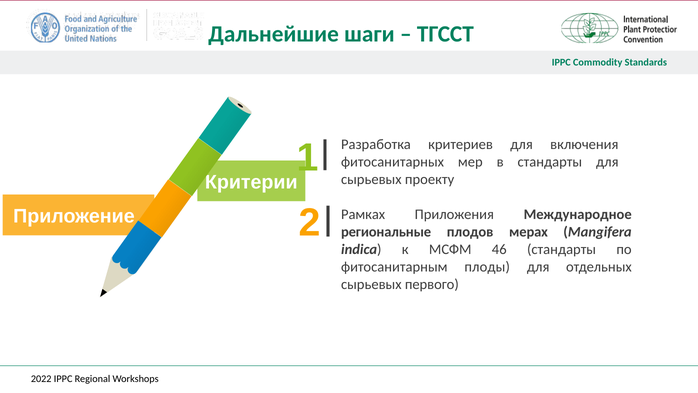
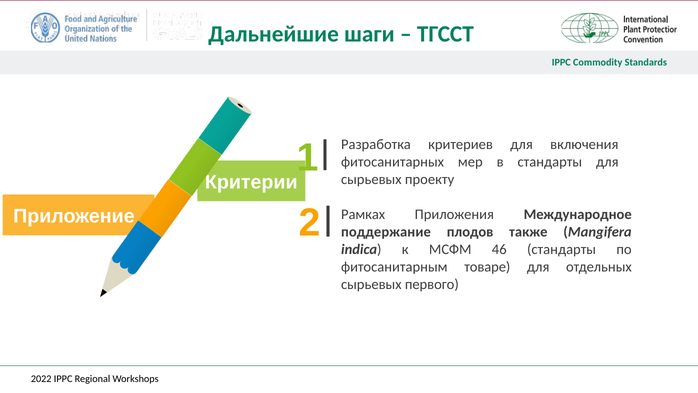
региональные: региональные -> поддержание
мерах: мерах -> также
плоды: плоды -> товаре
